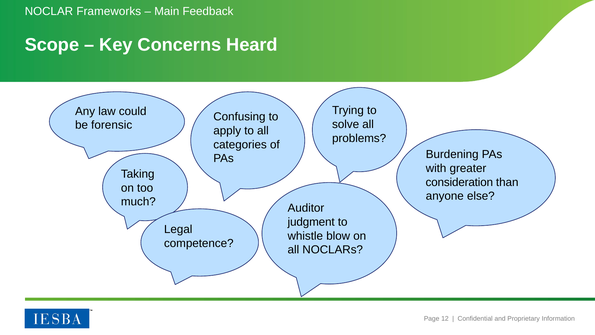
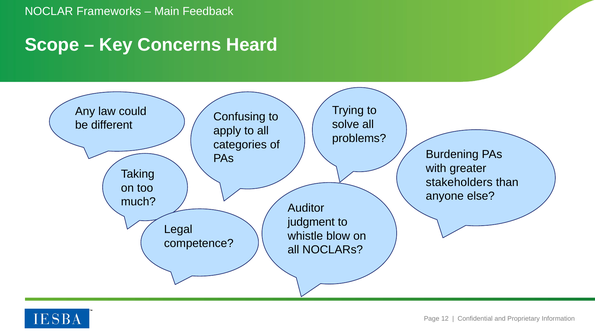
forensic: forensic -> different
consideration: consideration -> stakeholders
